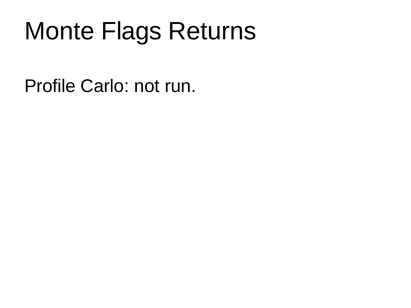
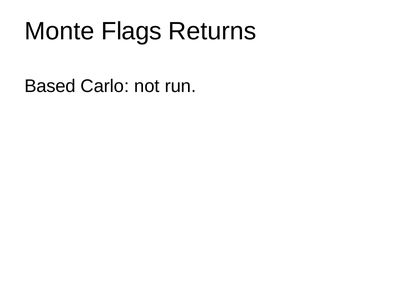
Profile: Profile -> Based
